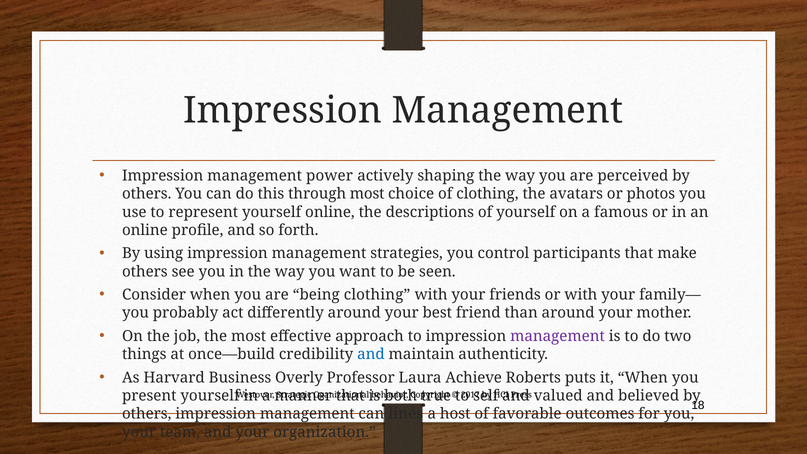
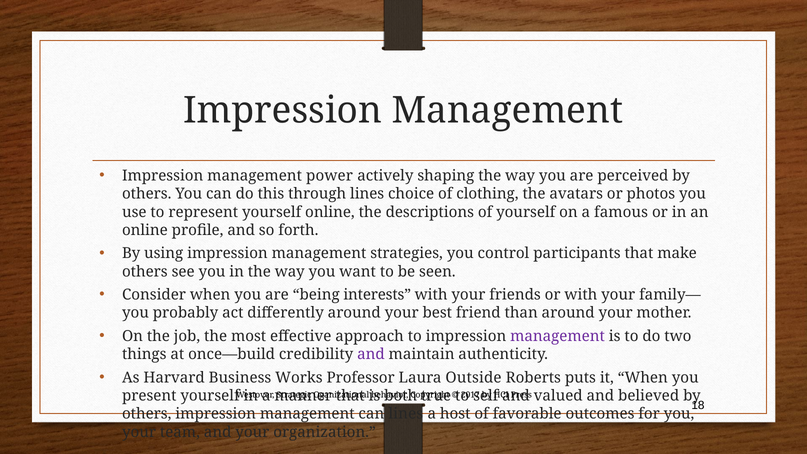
through most: most -> lines
being clothing: clothing -> interests
and at (371, 354) colour: blue -> purple
Overly: Overly -> Works
Achieve: Achieve -> Outside
